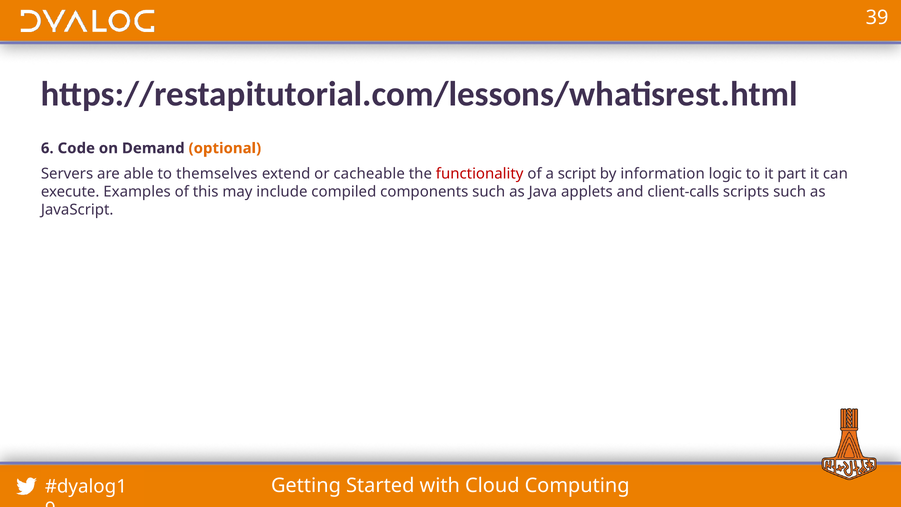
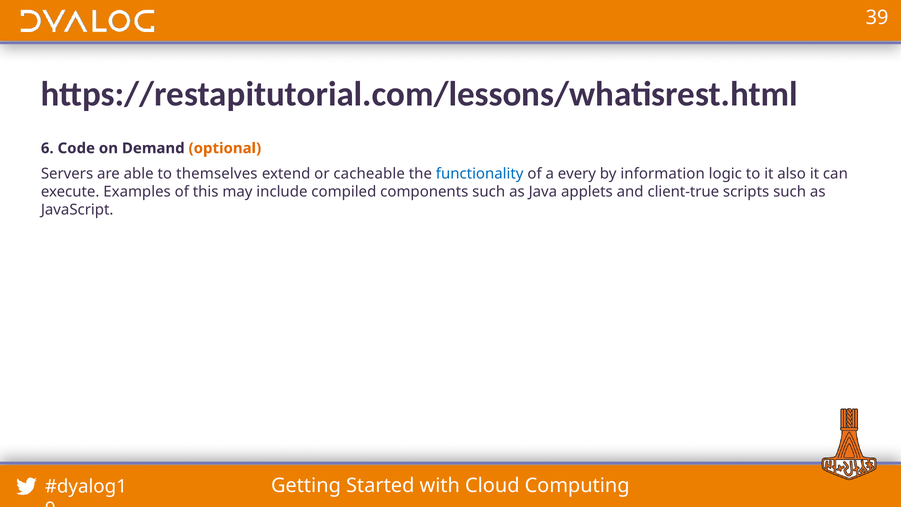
functionality colour: red -> blue
script: script -> every
part: part -> also
client-calls: client-calls -> client-true
